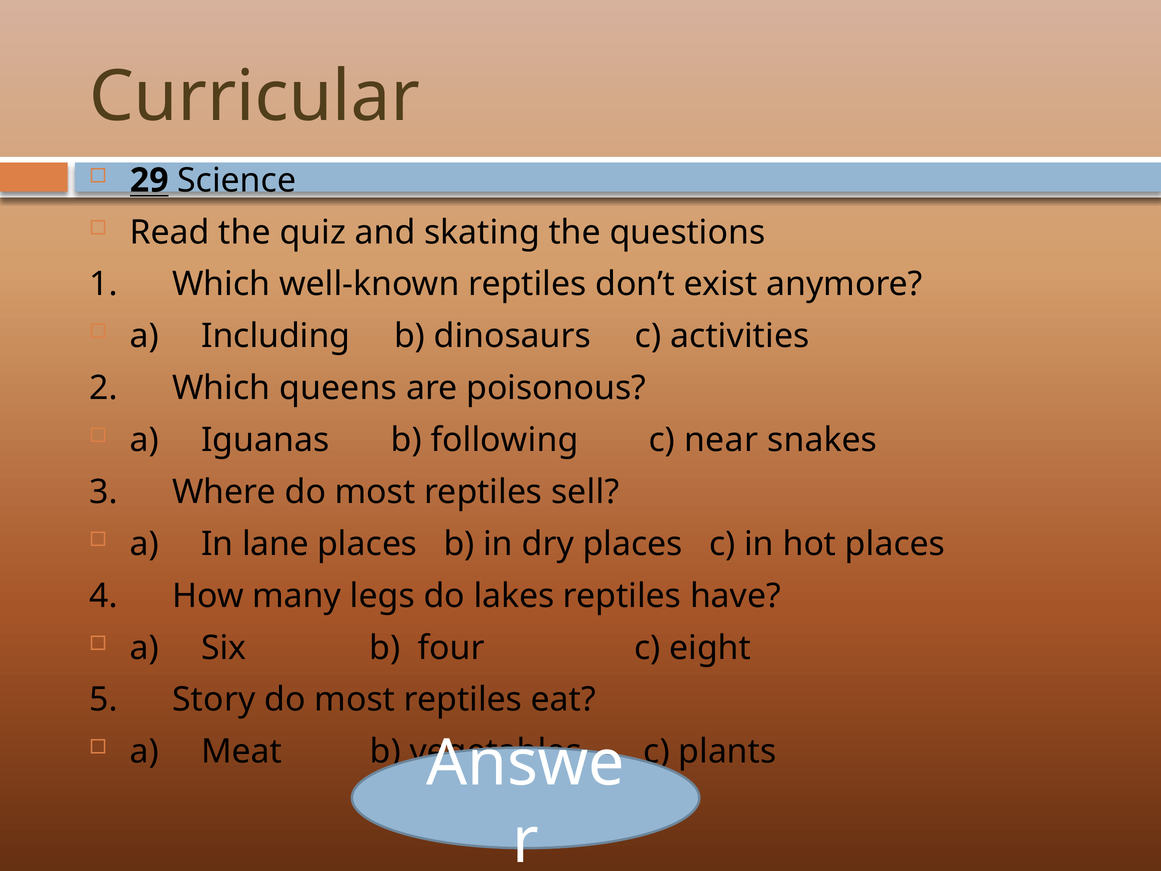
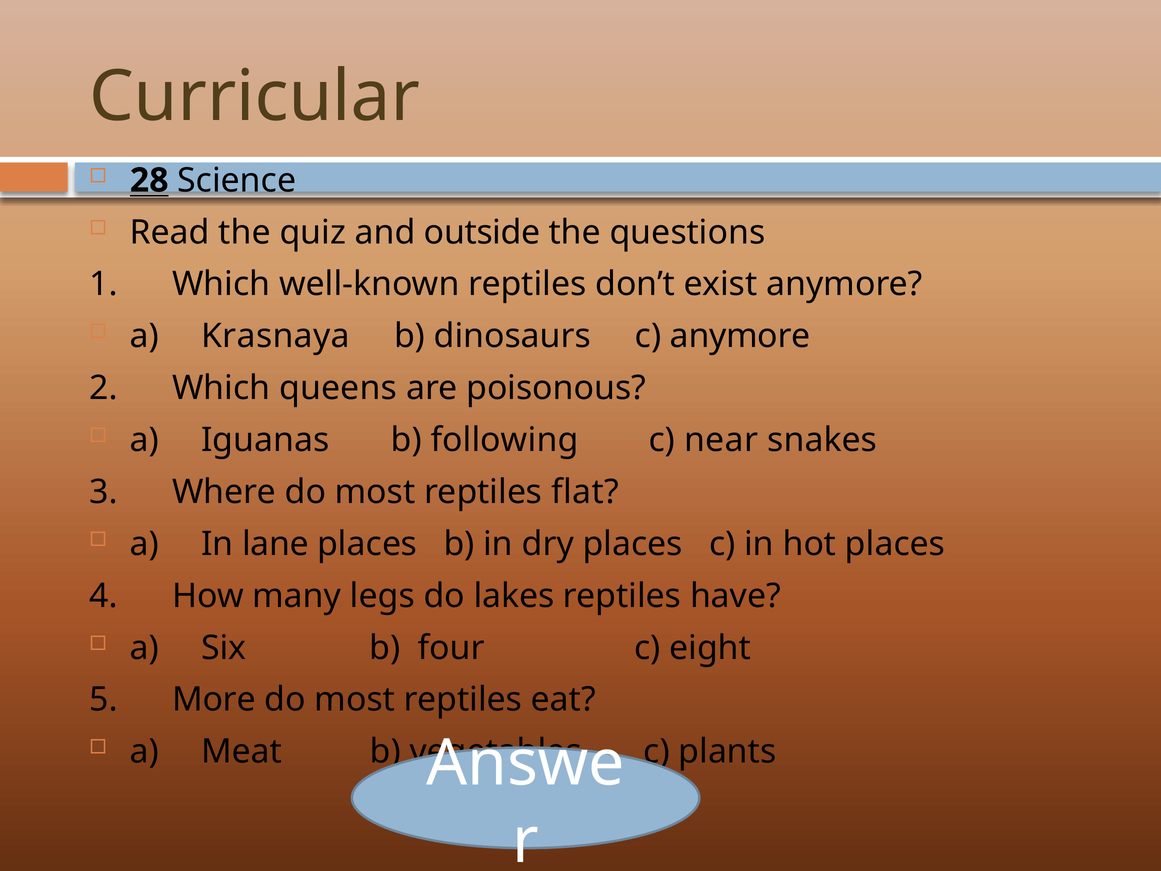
29: 29 -> 28
skating: skating -> outside
Including: Including -> Krasnaya
c activities: activities -> anymore
sell: sell -> flat
Story: Story -> More
